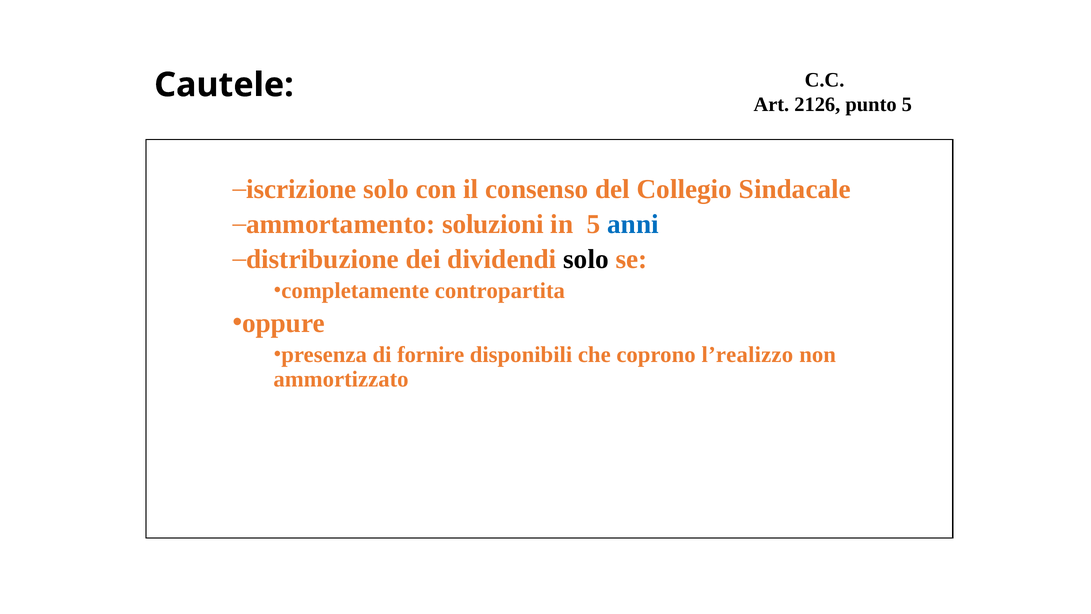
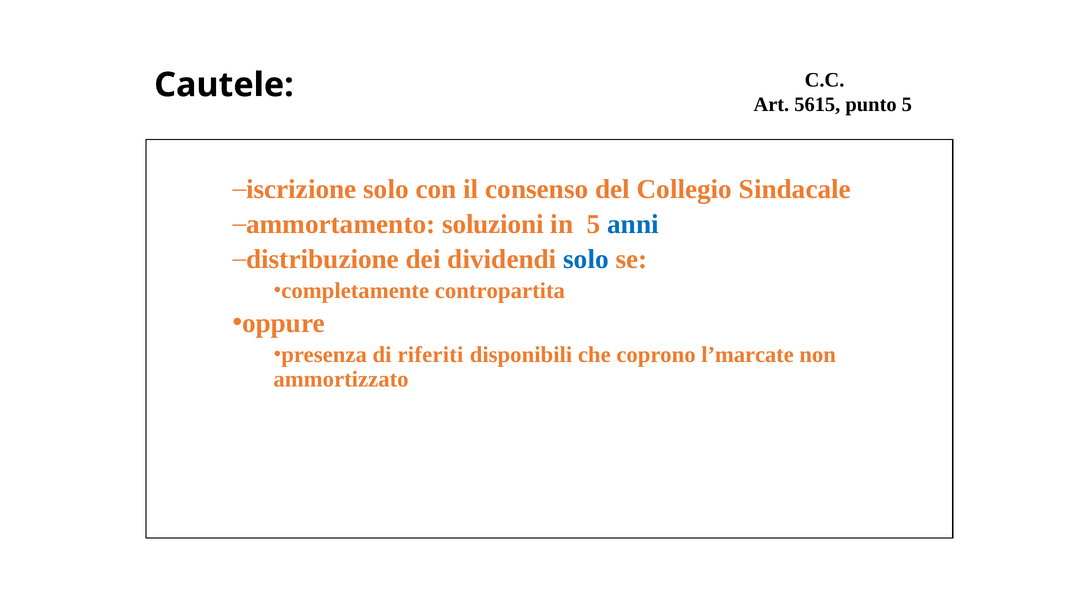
2126: 2126 -> 5615
solo at (586, 259) colour: black -> blue
fornire: fornire -> riferiti
l’realizzo: l’realizzo -> l’marcate
